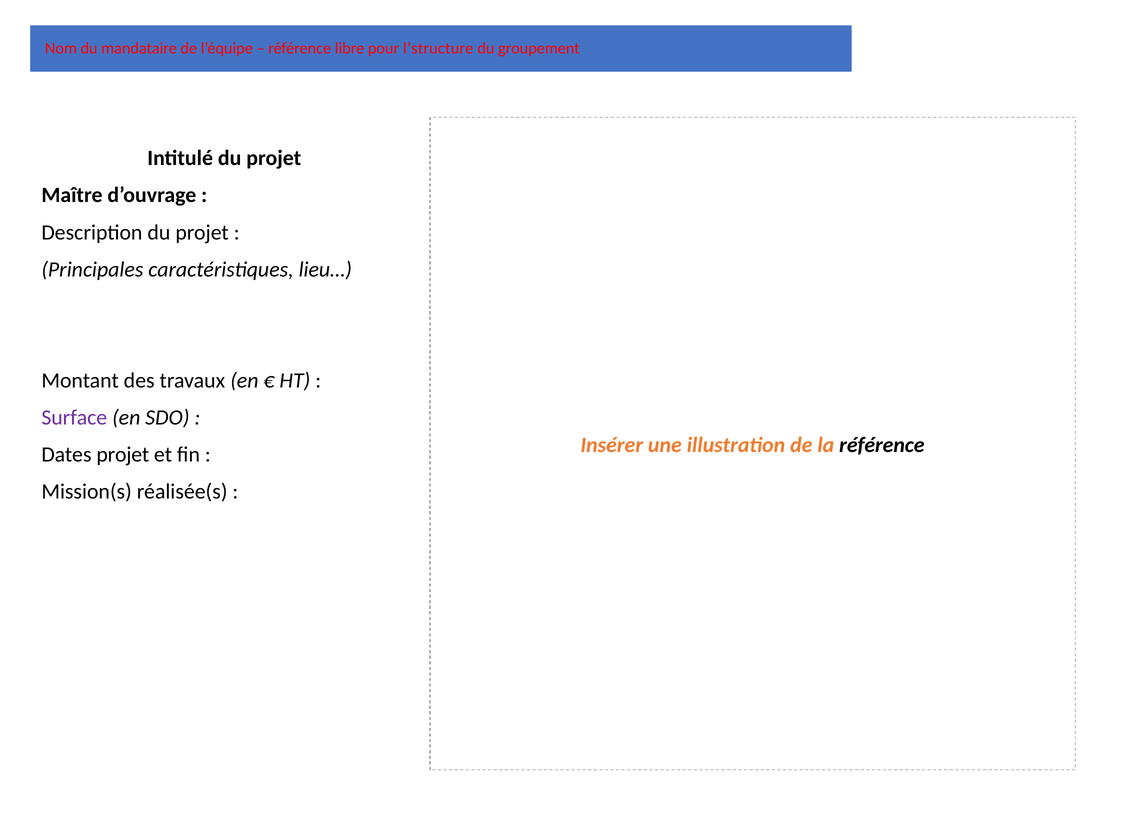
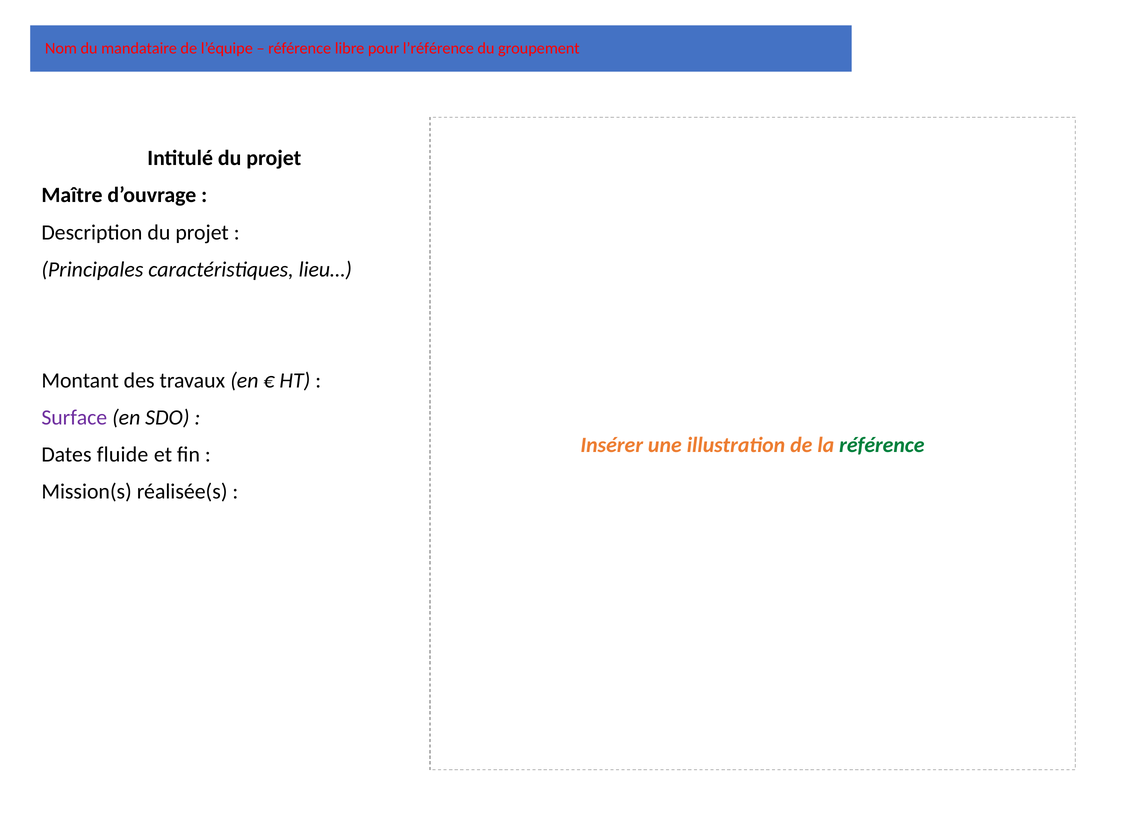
l’structure: l’structure -> l’référence
référence at (882, 445) colour: black -> green
Dates projet: projet -> fluide
